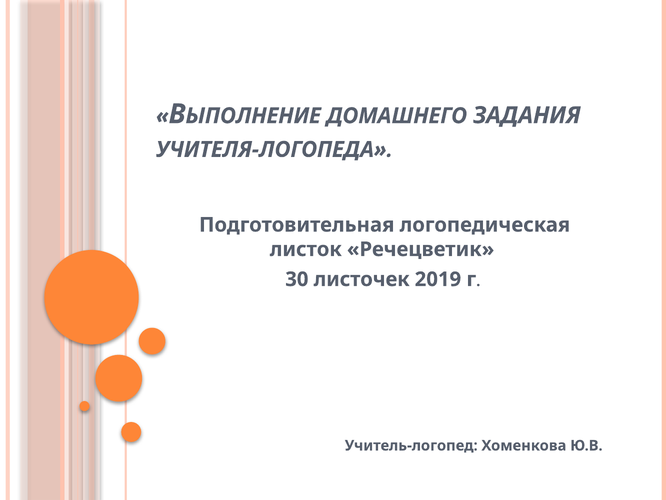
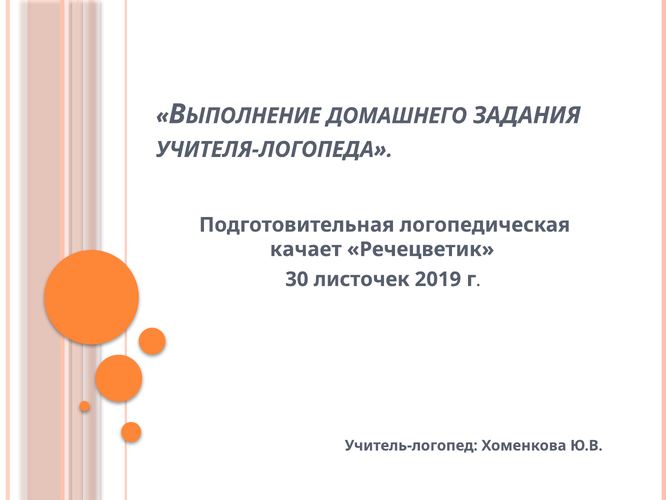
листок: листок -> качает
